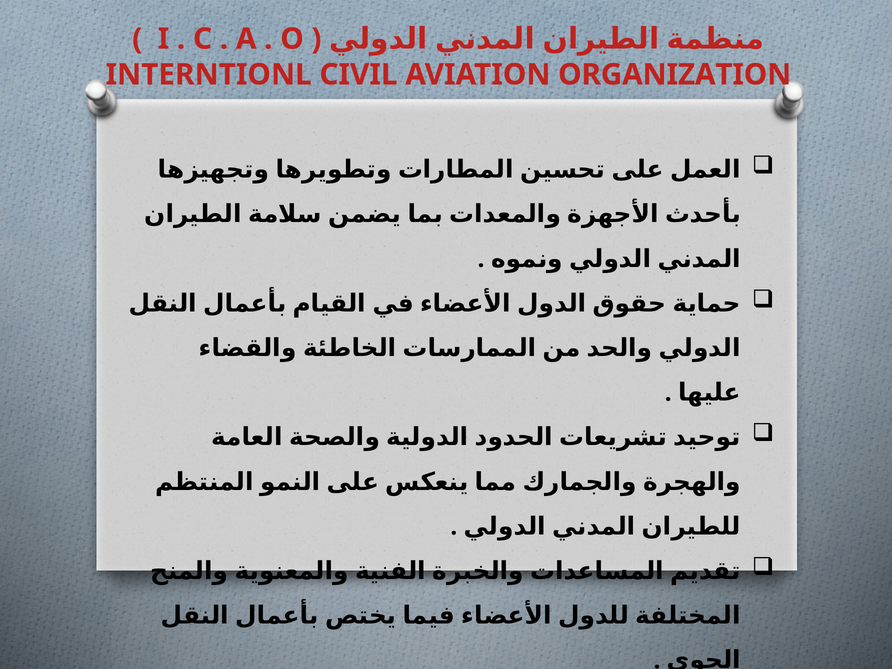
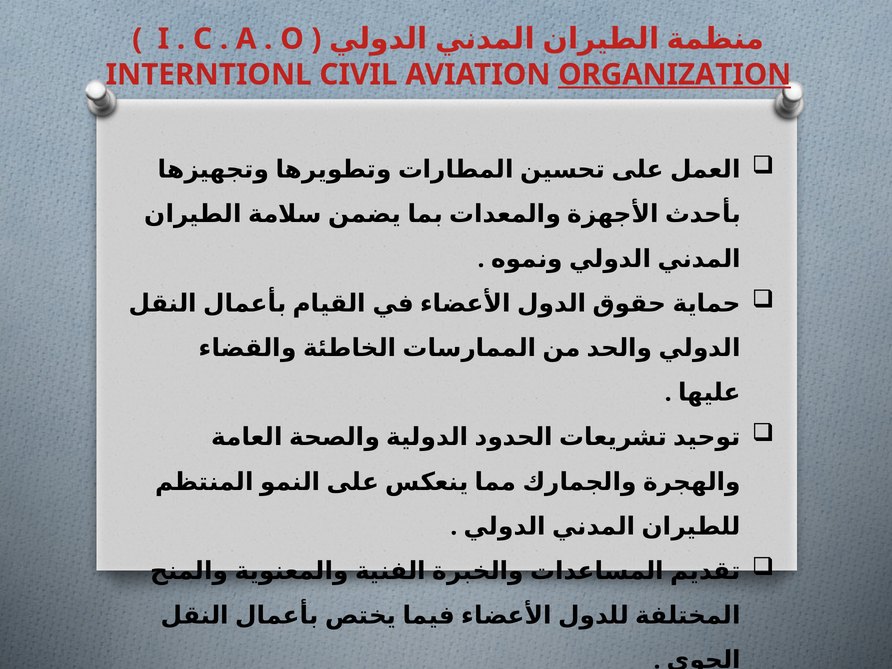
ORGANIZATION underline: none -> present
